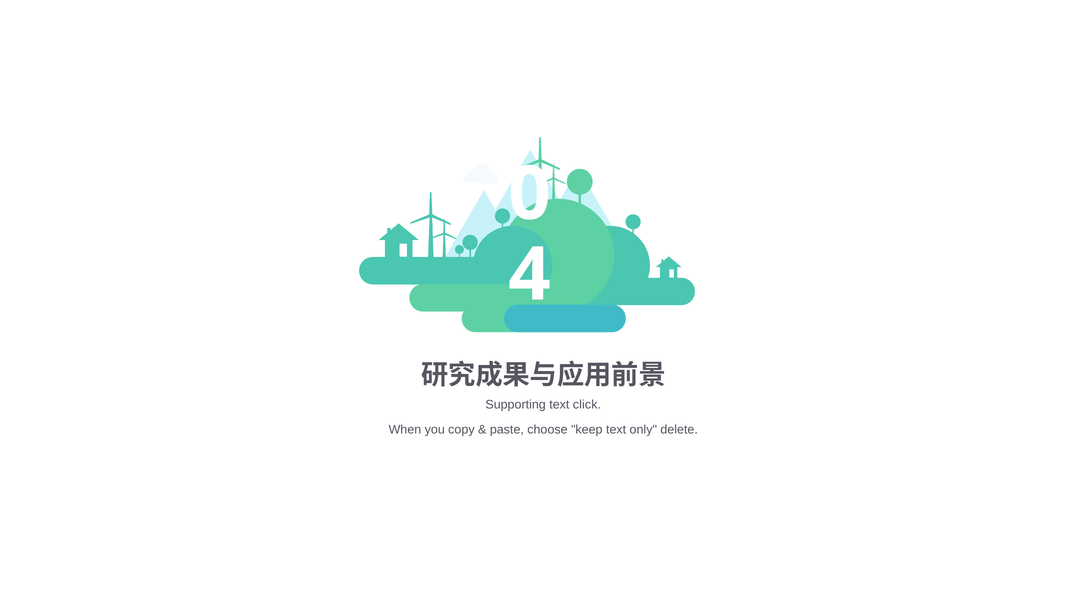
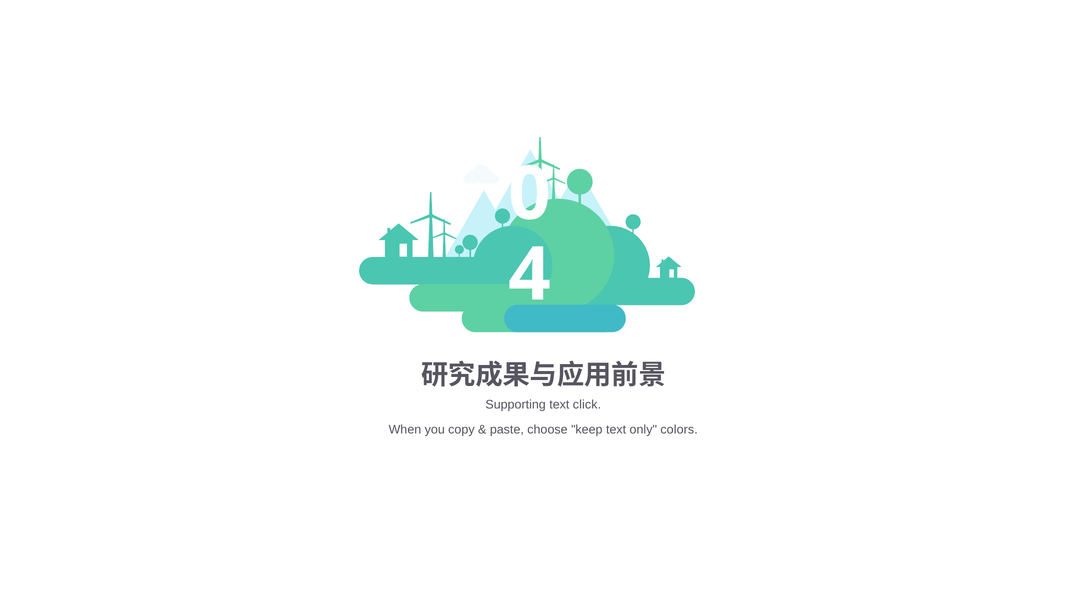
delete: delete -> colors
